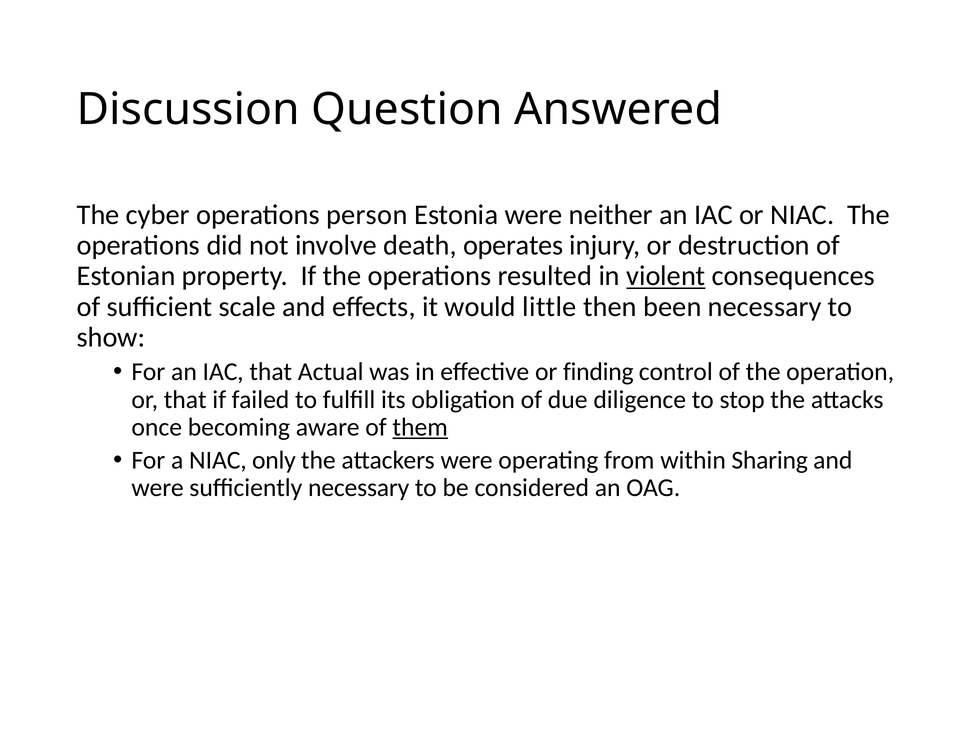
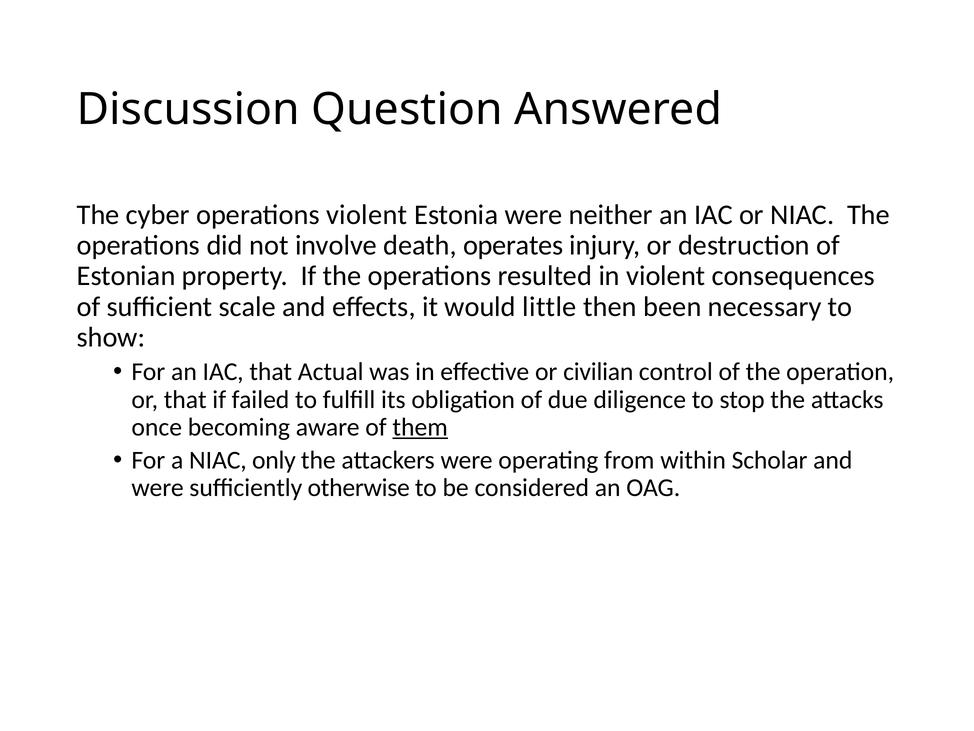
operations person: person -> violent
violent at (666, 276) underline: present -> none
finding: finding -> civilian
Sharing: Sharing -> Scholar
sufficiently necessary: necessary -> otherwise
